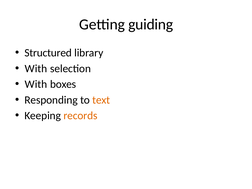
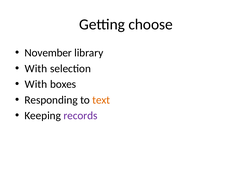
guiding: guiding -> choose
Structured: Structured -> November
records colour: orange -> purple
